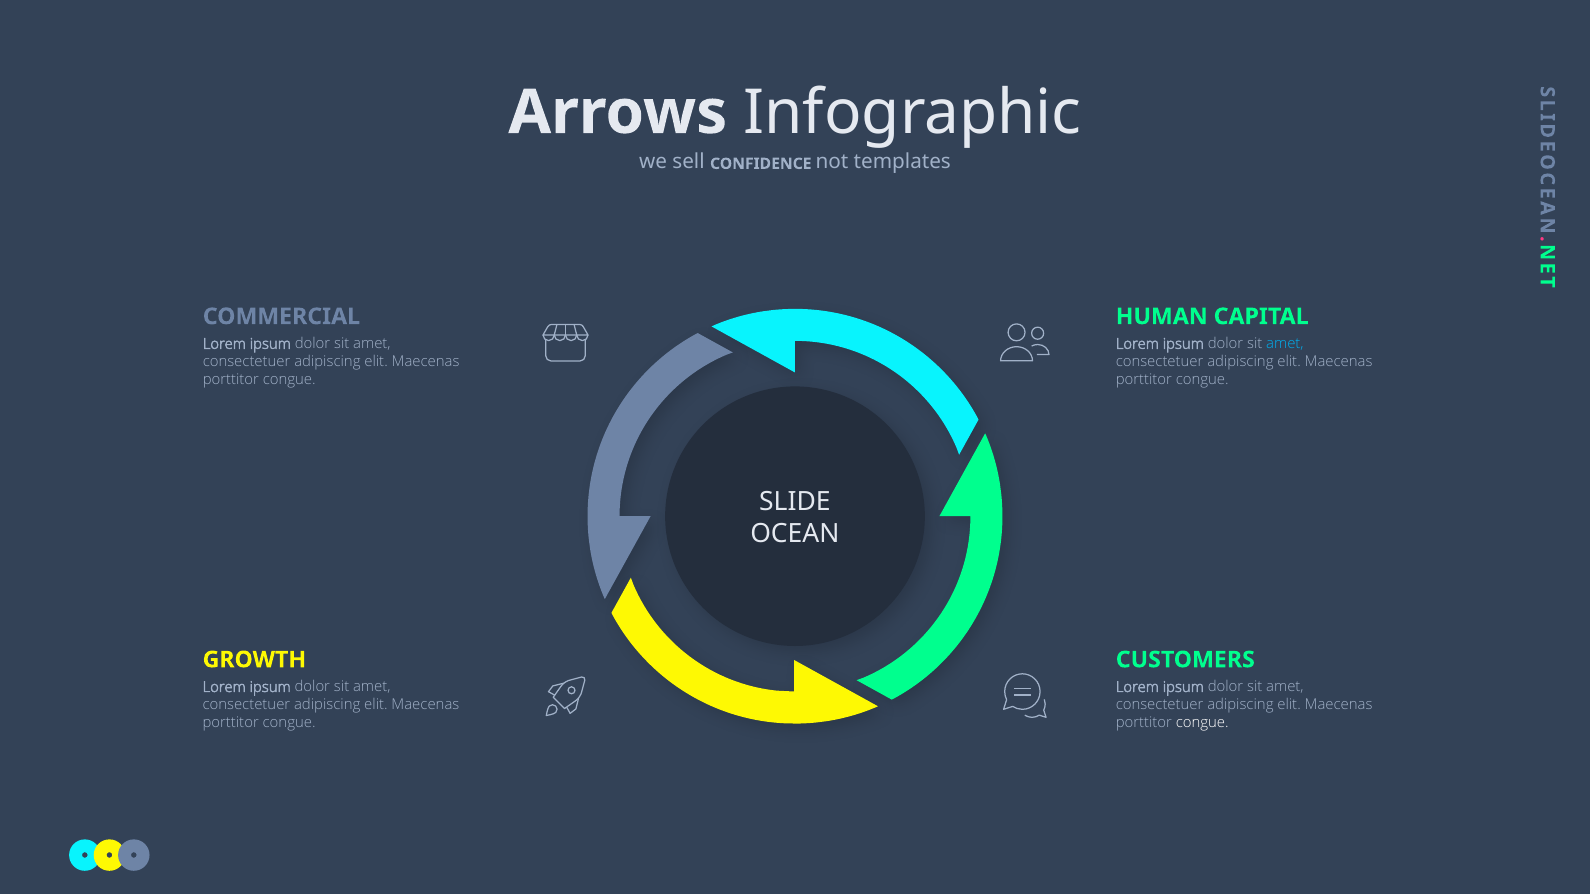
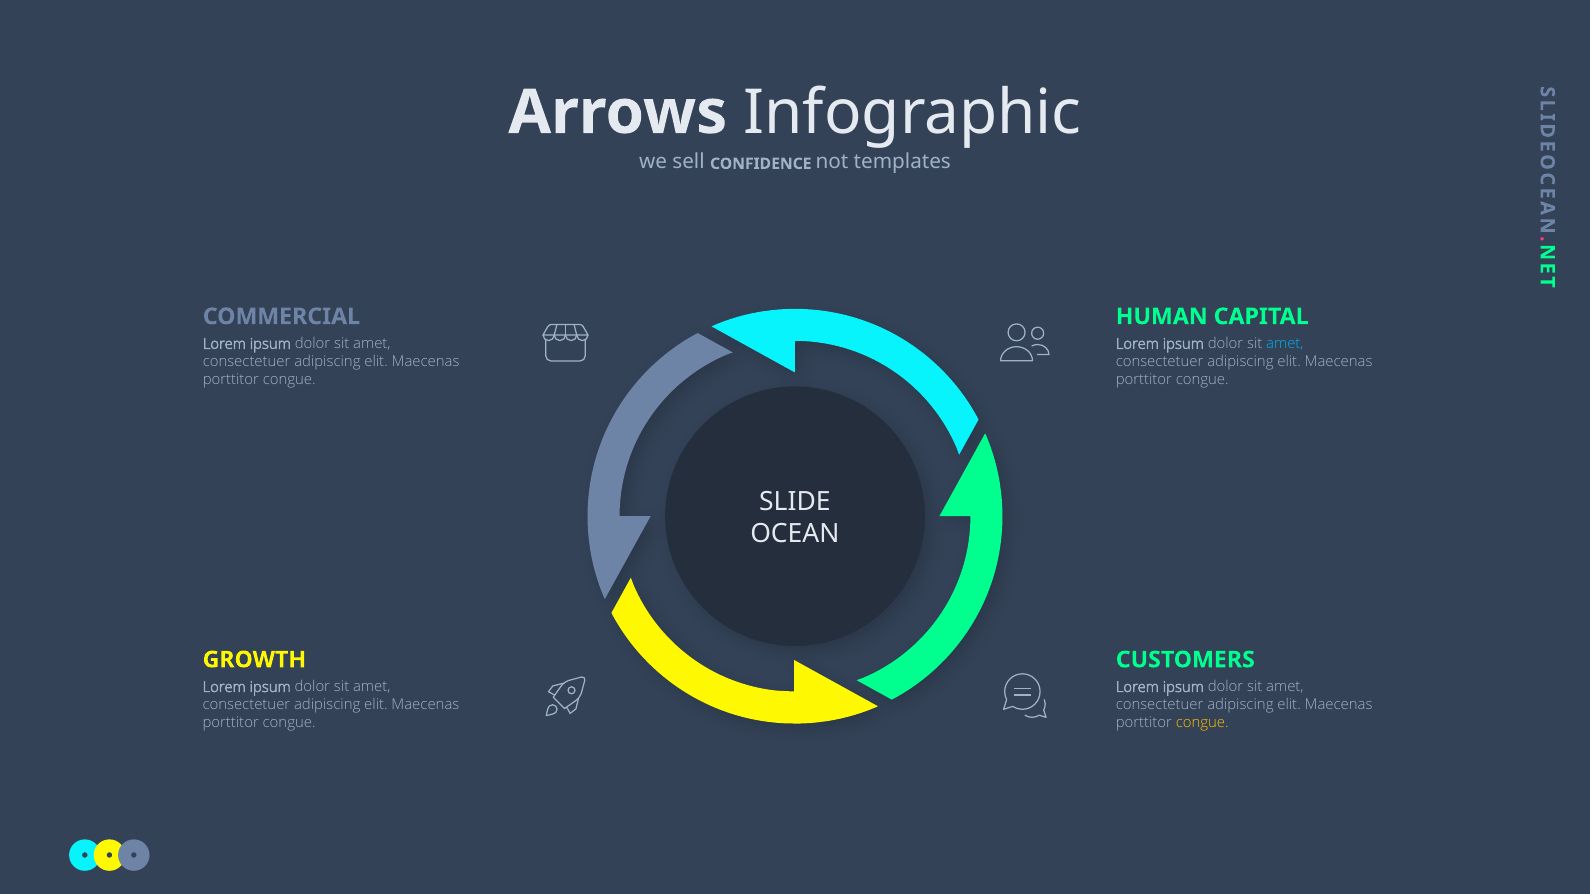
congue at (1202, 723) colour: white -> yellow
